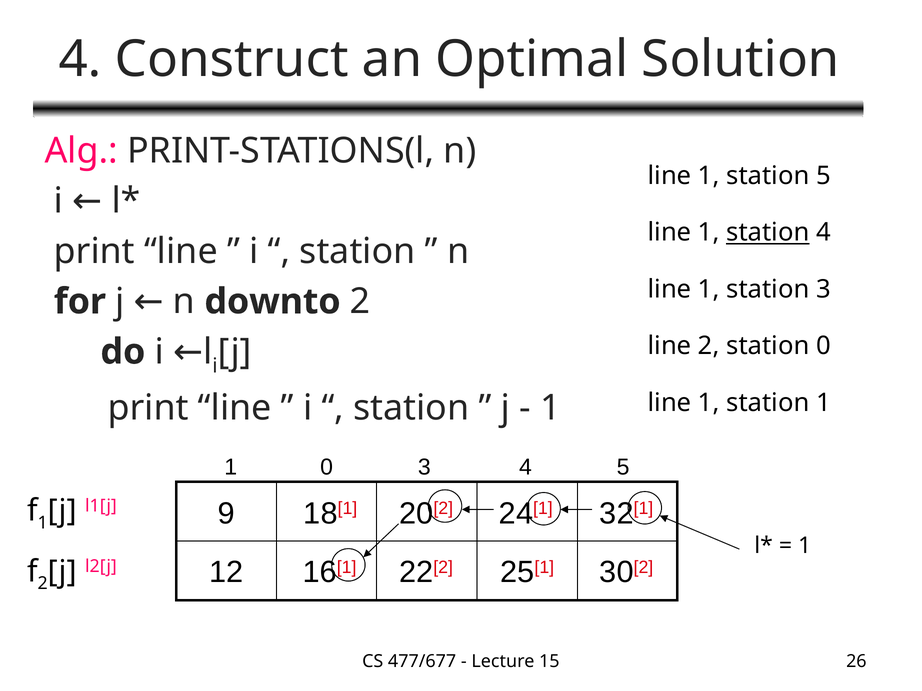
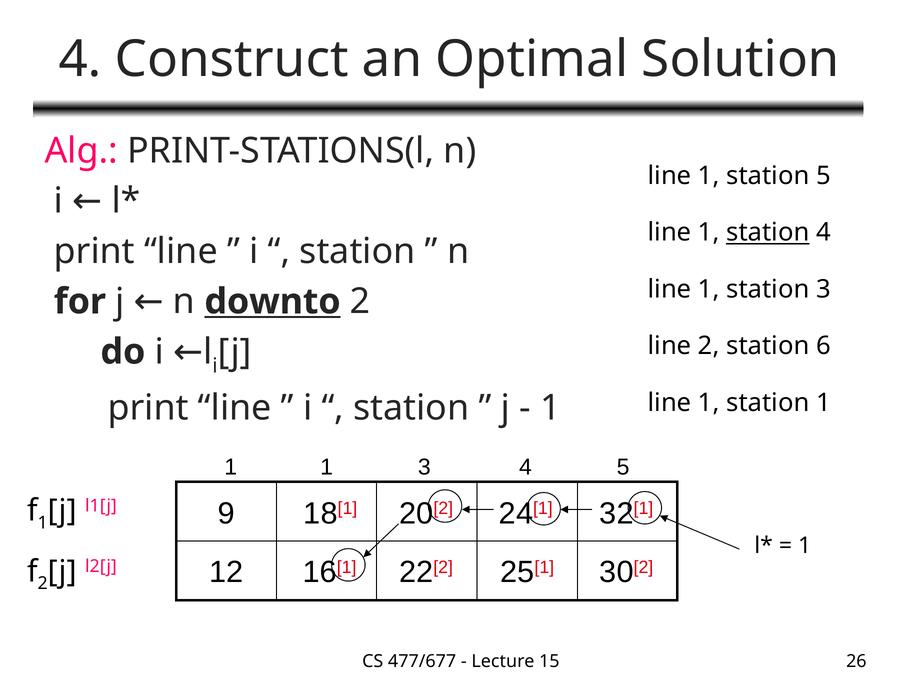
downto underline: none -> present
station 0: 0 -> 6
1 0: 0 -> 1
